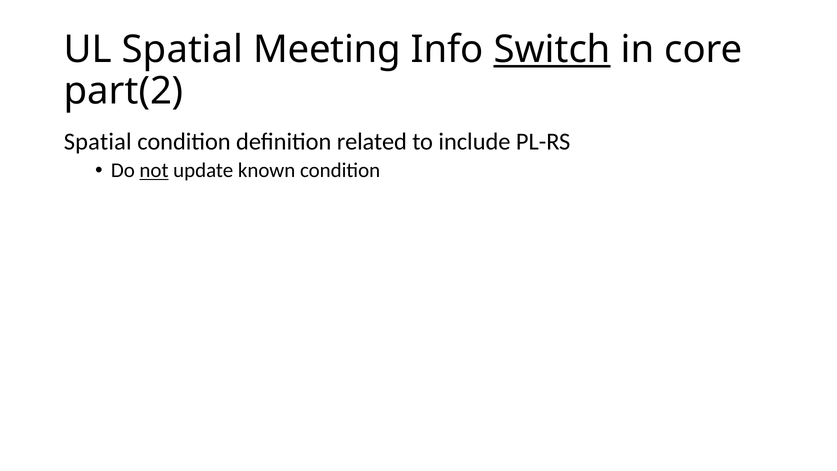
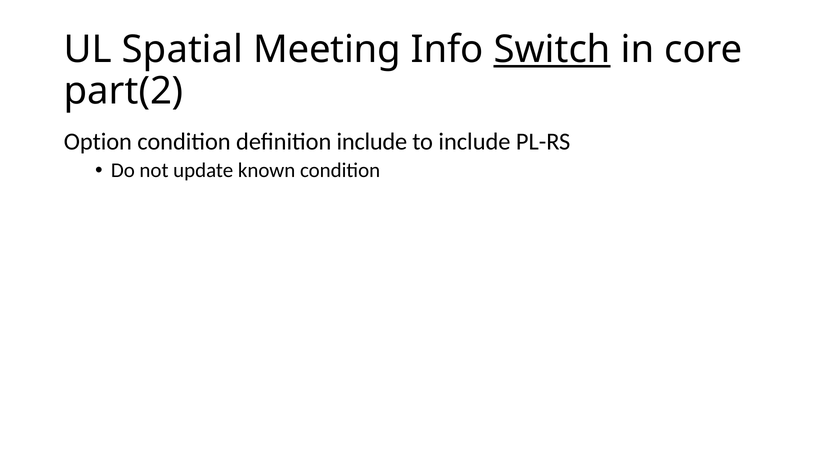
Spatial at (98, 142): Spatial -> Option
definition related: related -> include
not underline: present -> none
